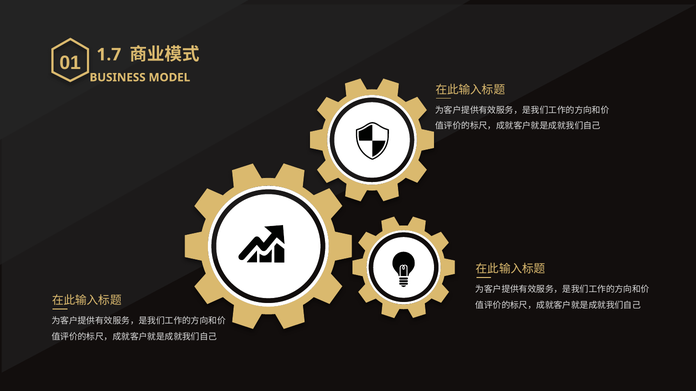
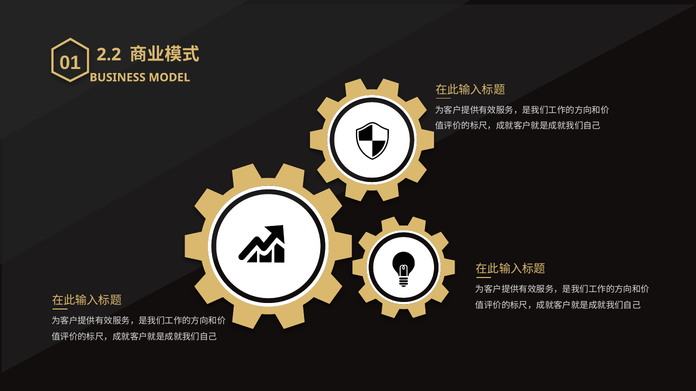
1.7: 1.7 -> 2.2
